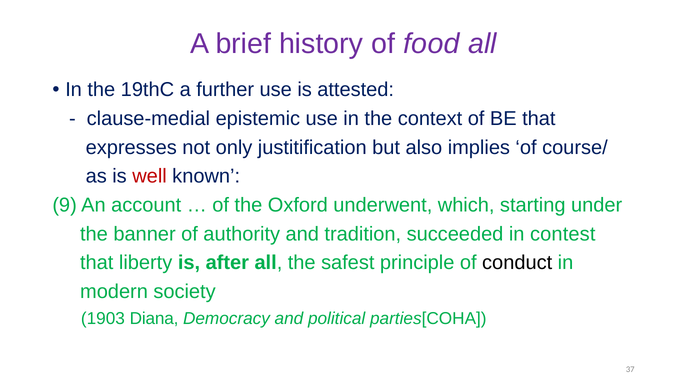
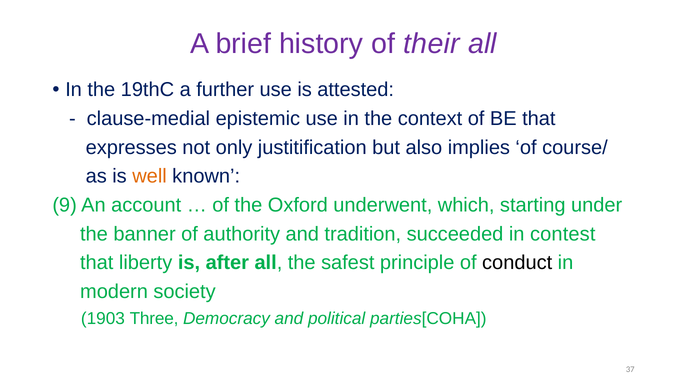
food: food -> their
well colour: red -> orange
Diana: Diana -> Three
